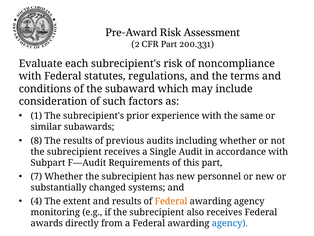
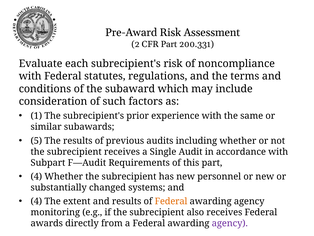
8: 8 -> 5
7 at (36, 176): 7 -> 4
agency at (230, 223) colour: blue -> purple
